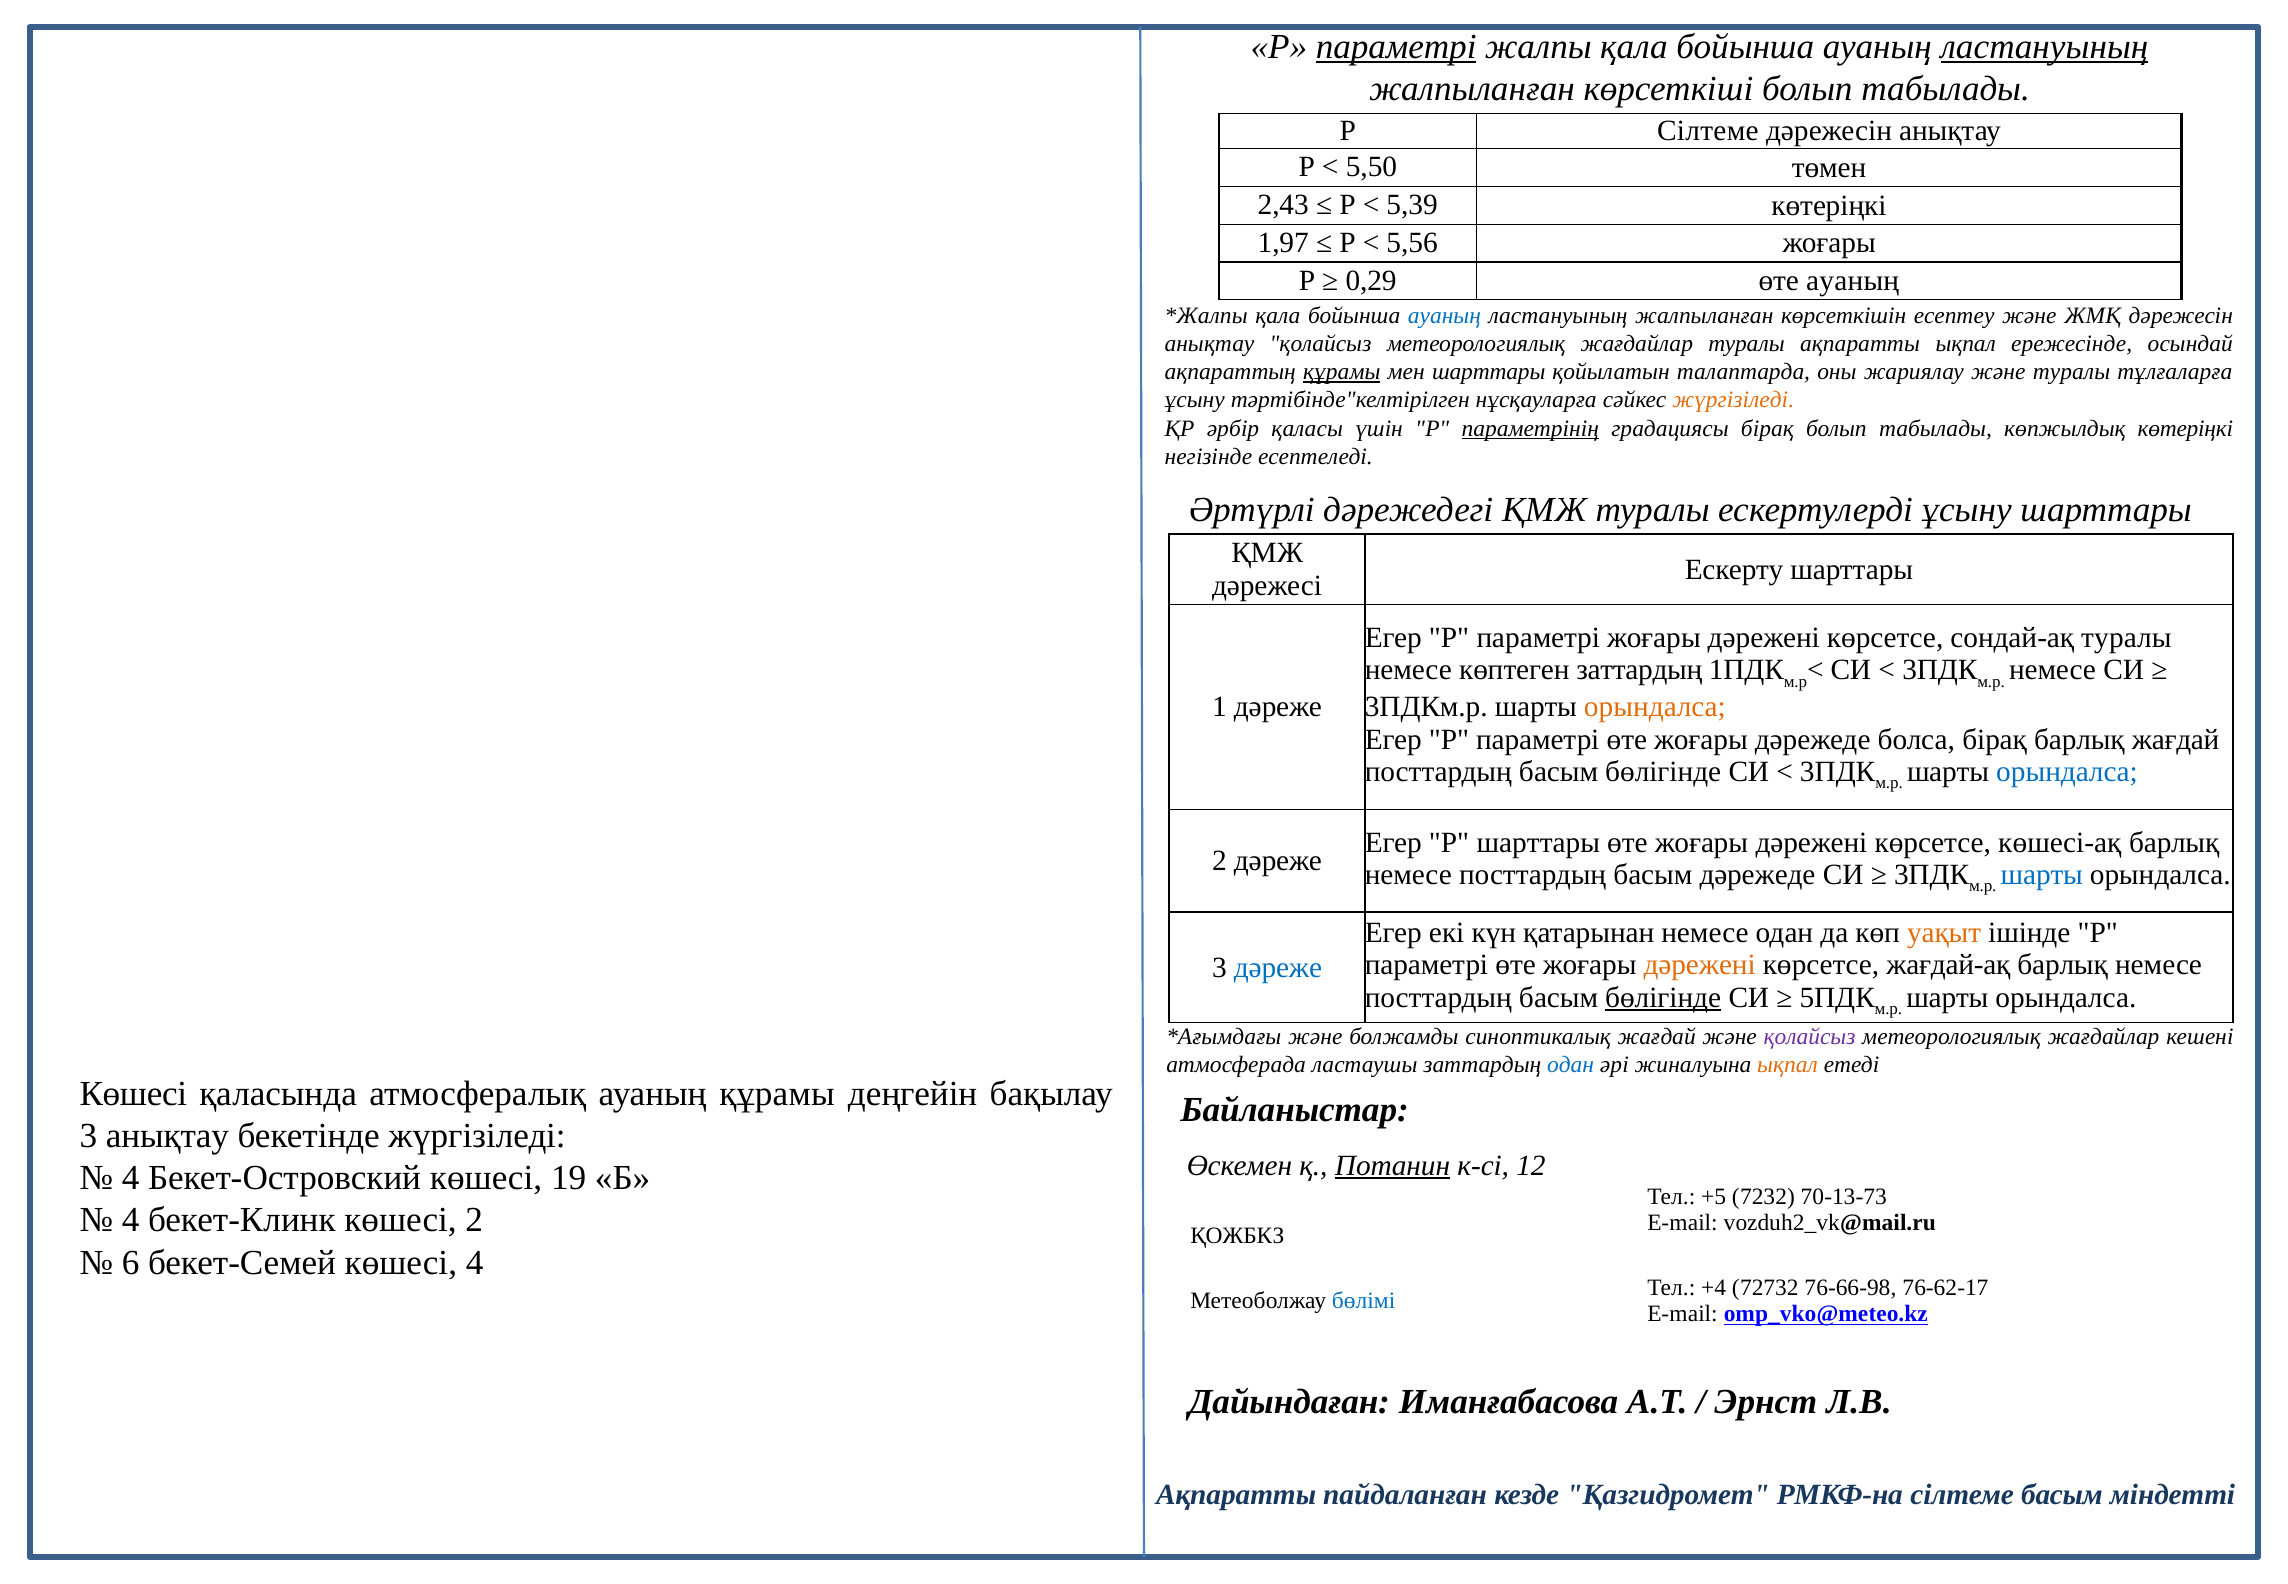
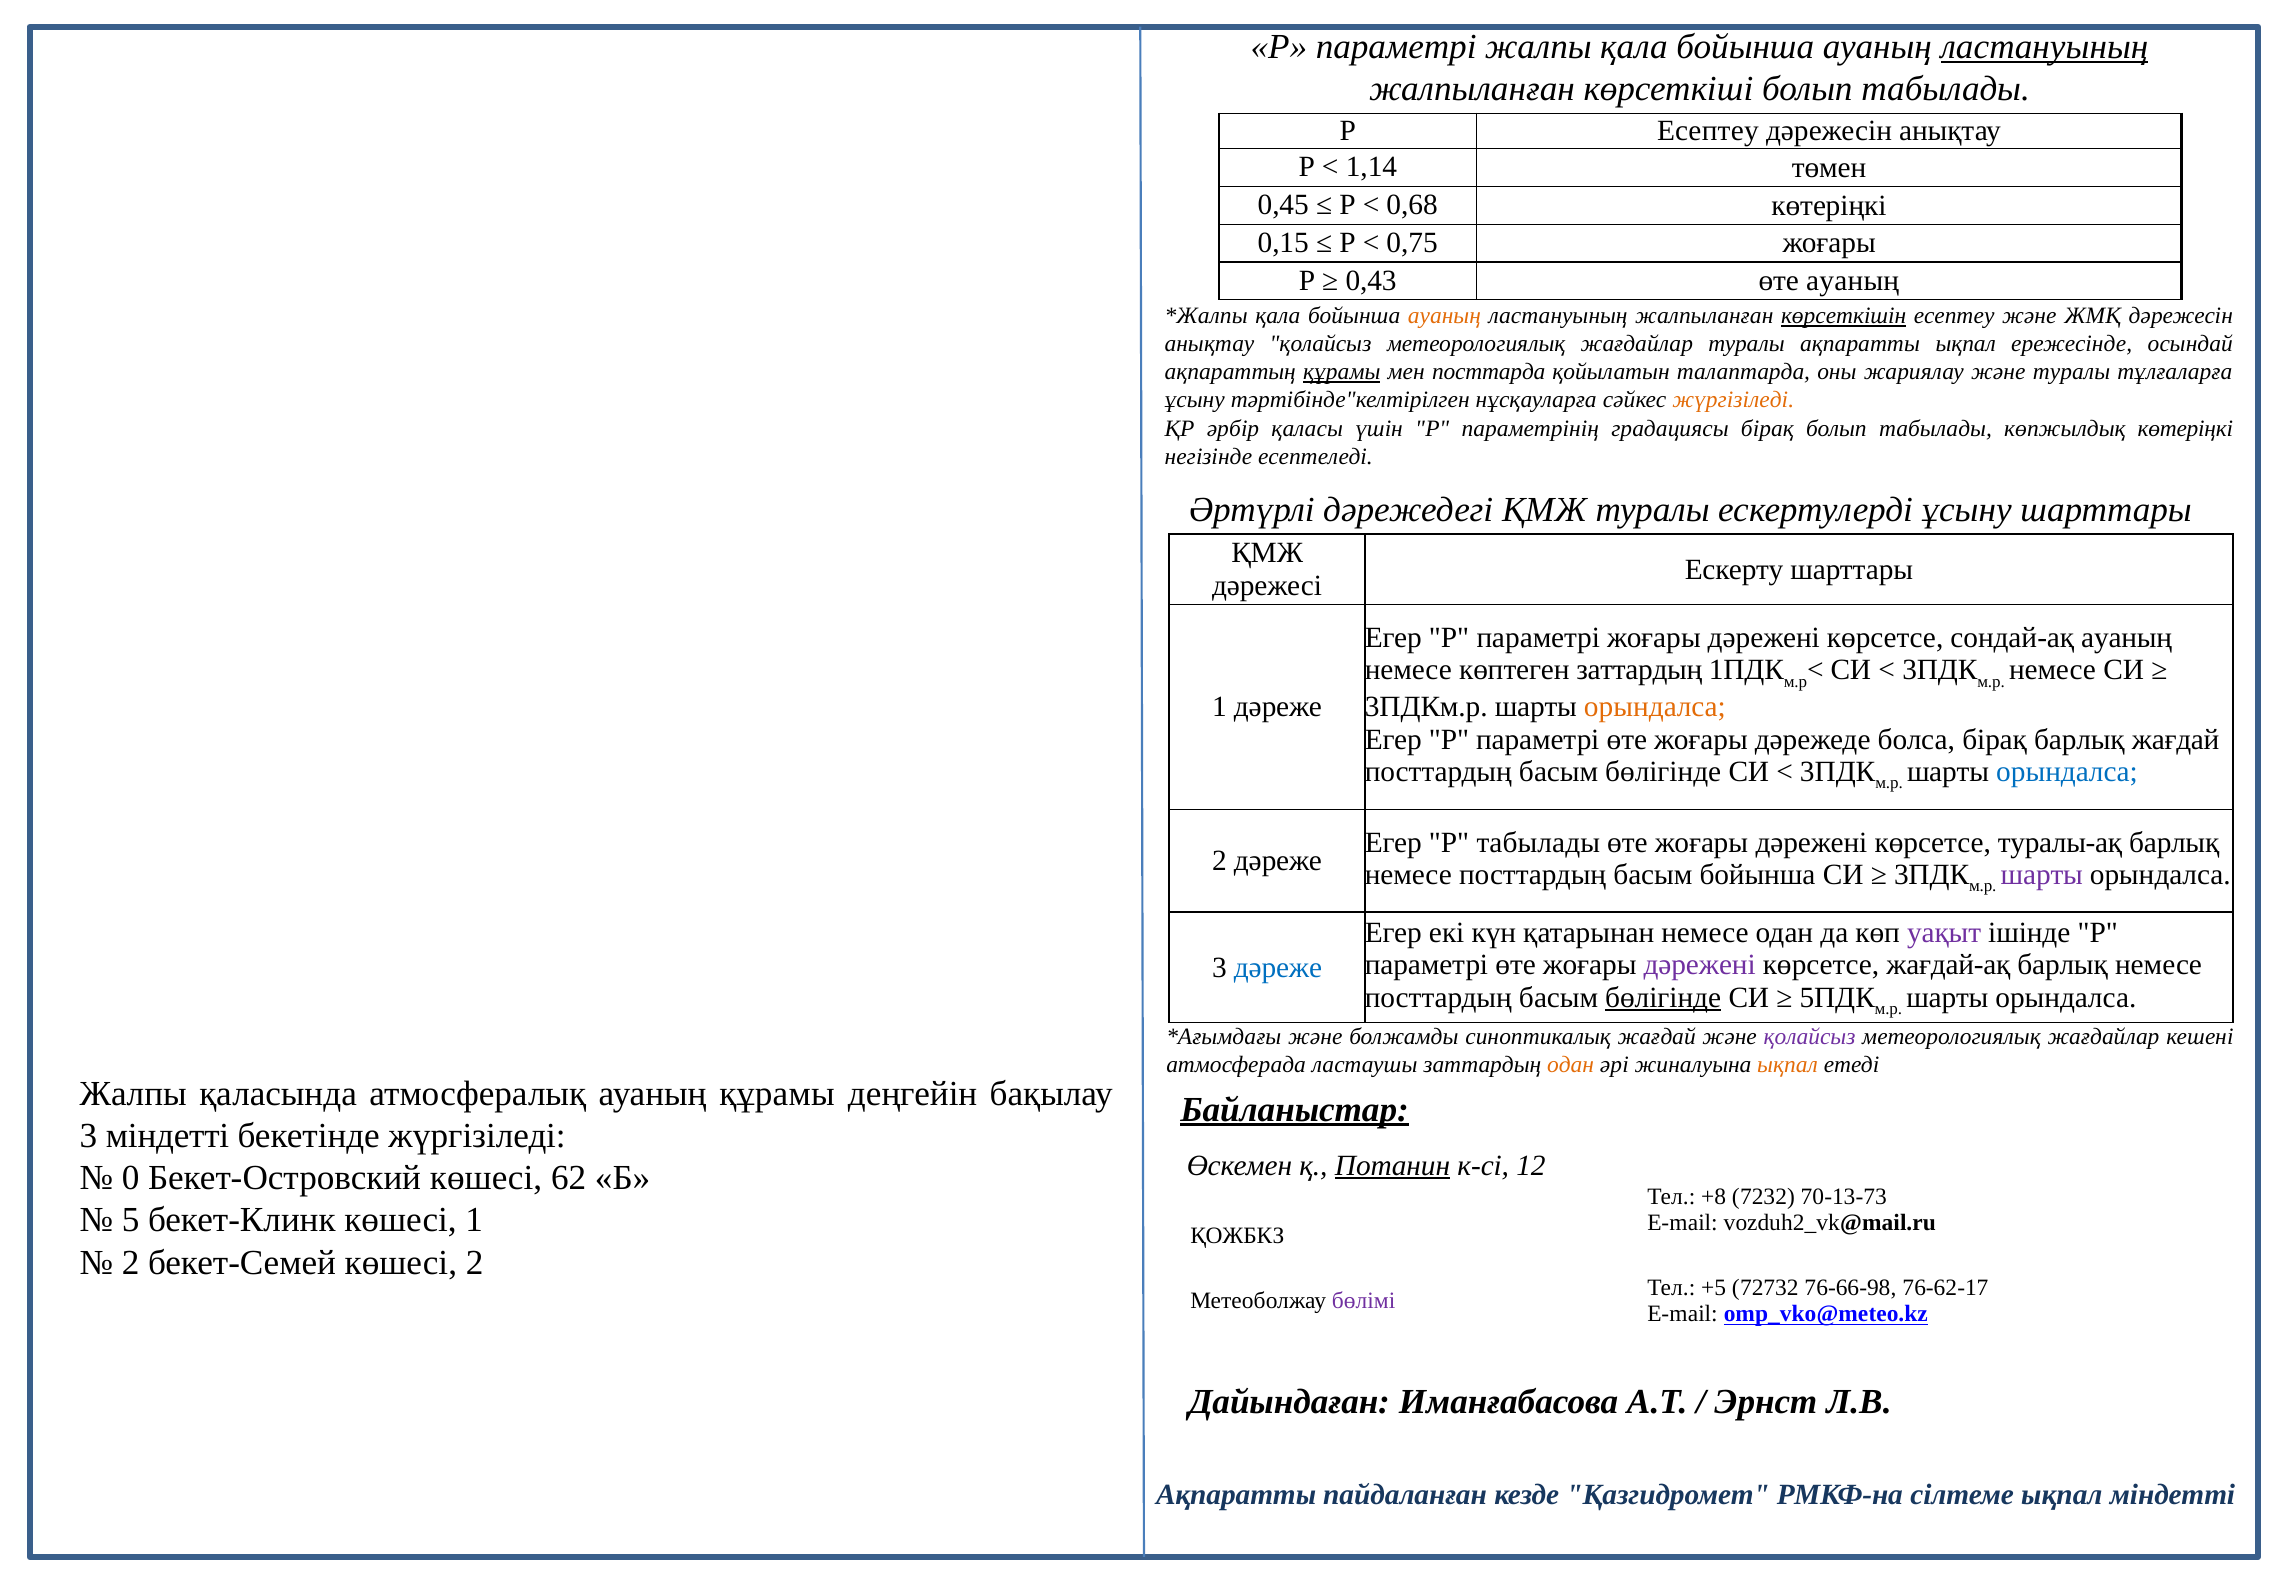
параметрі at (1396, 47) underline: present -> none
Р Сілтеме: Сілтеме -> Есептеу
5,50: 5,50 -> 1,14
2,43: 2,43 -> 0,45
5,39: 5,39 -> 0,68
1,97: 1,97 -> 0,15
5,56: 5,56 -> 0,75
0,29: 0,29 -> 0,43
ауаның at (1444, 316) colour: blue -> orange
көрсеткішін underline: none -> present
мен шарттары: шарттары -> посттарда
параметрінің underline: present -> none
сондай-ақ туралы: туралы -> ауаның
Р шарттары: шарттары -> табылады
көшесі-ақ: көшесі-ақ -> туралы-ақ
басым дәрежеде: дәрежеде -> бойынша
шарты at (2042, 875) colour: blue -> purple
уақыт colour: orange -> purple
дәрежені at (1700, 965) colour: orange -> purple
одан at (1571, 1065) colour: blue -> orange
Көшесі at (133, 1093): Көшесі -> Жалпы
Байланыстар underline: none -> present
3 анықтау: анықтау -> міндетті
4 at (131, 1178): 4 -> 0
19: 19 -> 62
+5: +5 -> +8
4 at (131, 1220): 4 -> 5
көшесі 2: 2 -> 1
6 at (131, 1262): 6 -> 2
көшесі 4: 4 -> 2
+4: +4 -> +5
бөлімі colour: blue -> purple
сілтеме басым: басым -> ықпал
